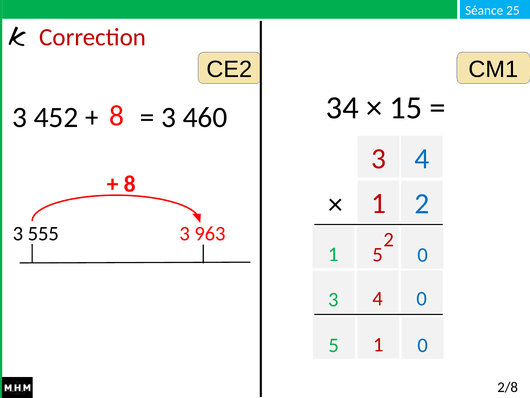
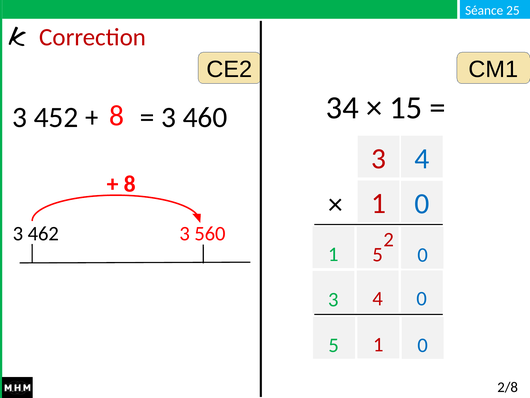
2 at (422, 203): 2 -> 0
555: 555 -> 462
963: 963 -> 560
